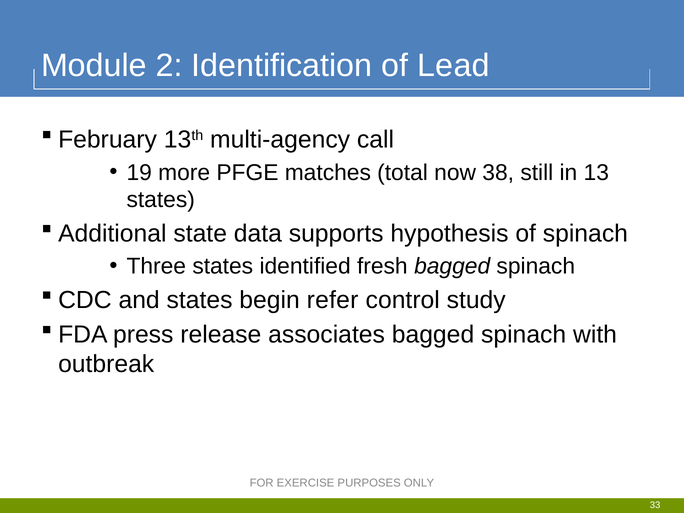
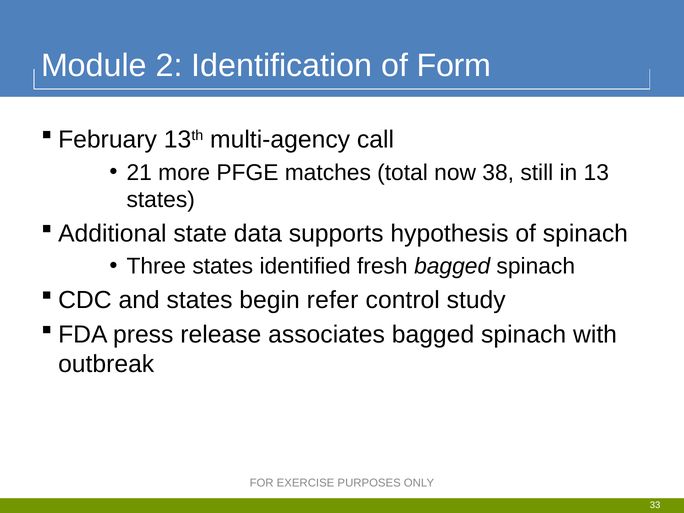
Lead: Lead -> Form
19: 19 -> 21
